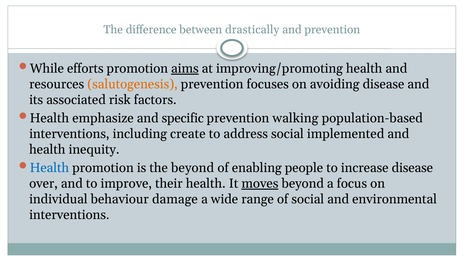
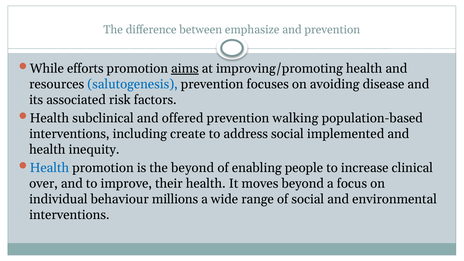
drastically: drastically -> emphasize
salutogenesis colour: orange -> blue
emphasize: emphasize -> subclinical
specific: specific -> offered
increase disease: disease -> clinical
moves underline: present -> none
damage: damage -> millions
